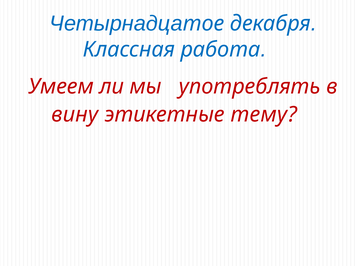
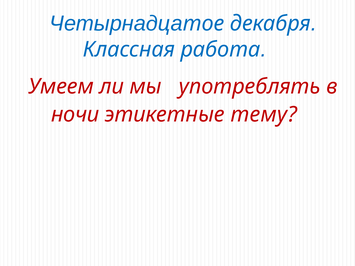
вину: вину -> ночи
